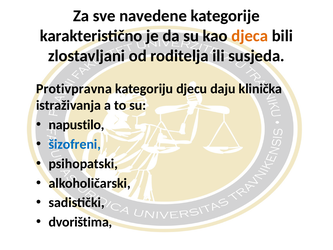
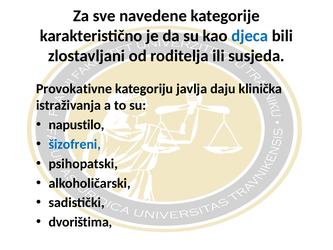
djeca colour: orange -> blue
Protivpravna: Protivpravna -> Provokativne
djecu: djecu -> javlja
